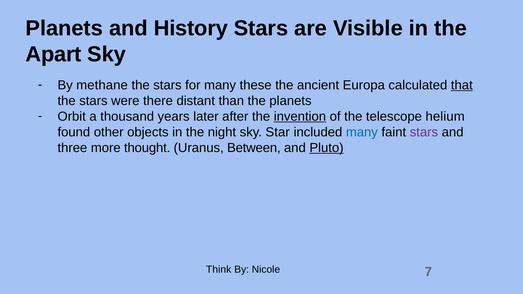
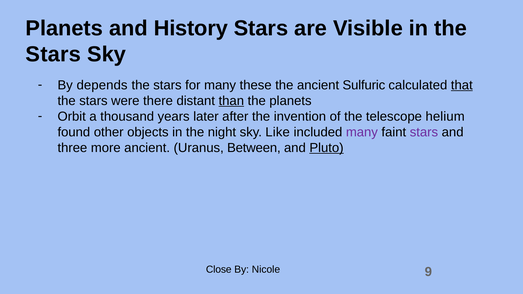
Apart at (54, 54): Apart -> Stars
methane: methane -> depends
Europa: Europa -> Sulfuric
than underline: none -> present
invention underline: present -> none
Star: Star -> Like
many at (362, 132) colour: blue -> purple
more thought: thought -> ancient
Think: Think -> Close
7: 7 -> 9
